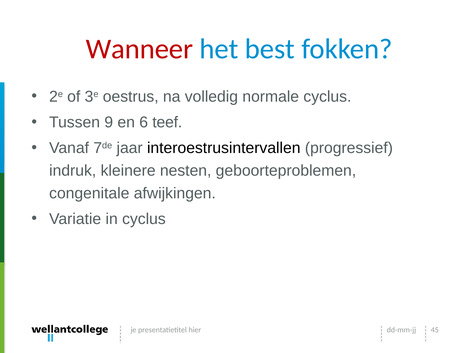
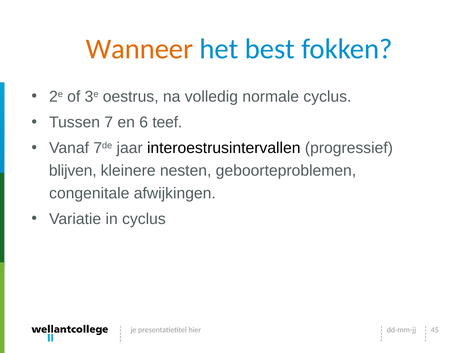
Wanneer colour: red -> orange
9: 9 -> 7
indruk: indruk -> blijven
